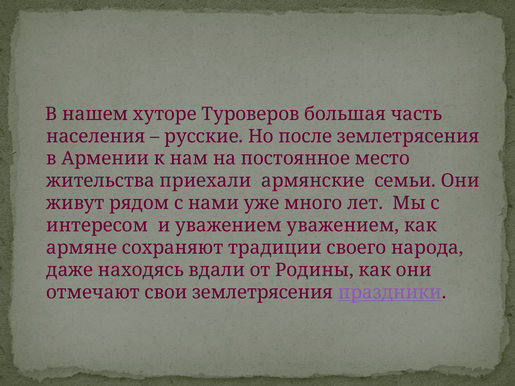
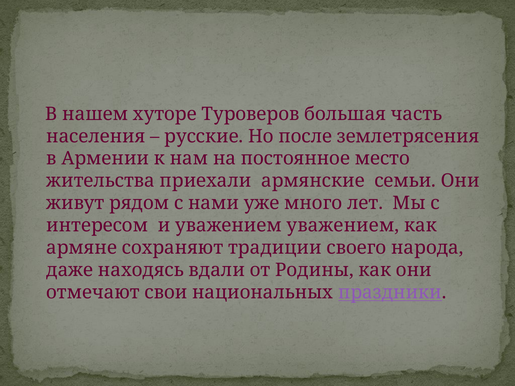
свои землетрясения: землетрясения -> национальных
